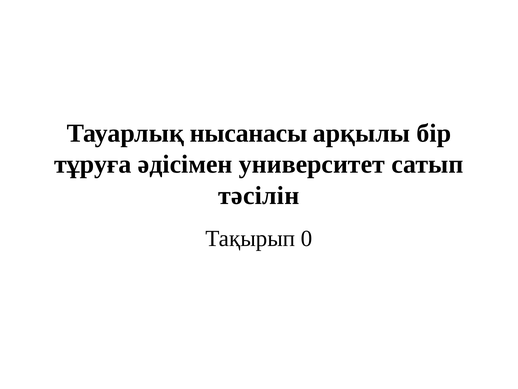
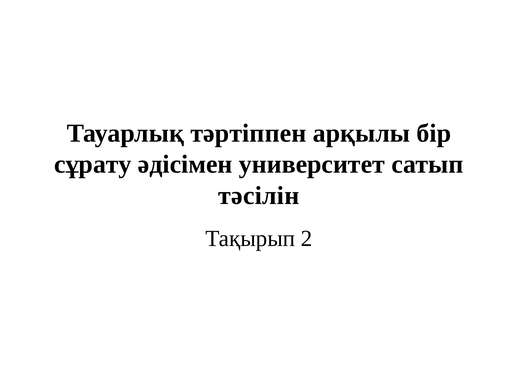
нысанасы: нысанасы -> тәртіппен
тұруға: тұруға -> сұрату
0: 0 -> 2
